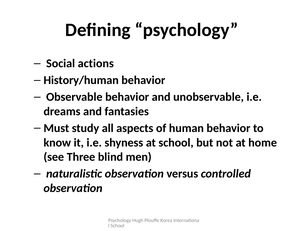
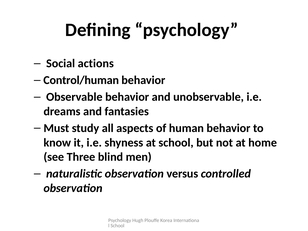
History/human: History/human -> Control/human
